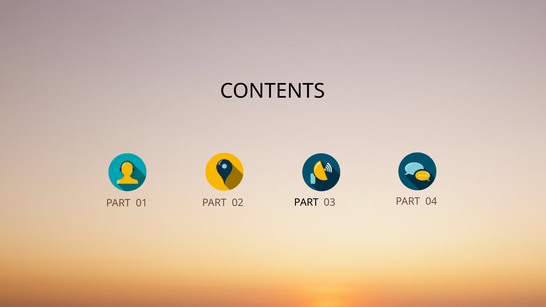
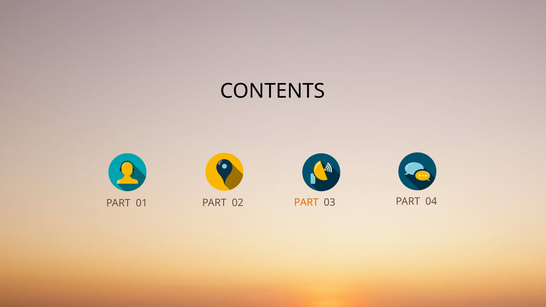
PART at (306, 202) colour: black -> orange
